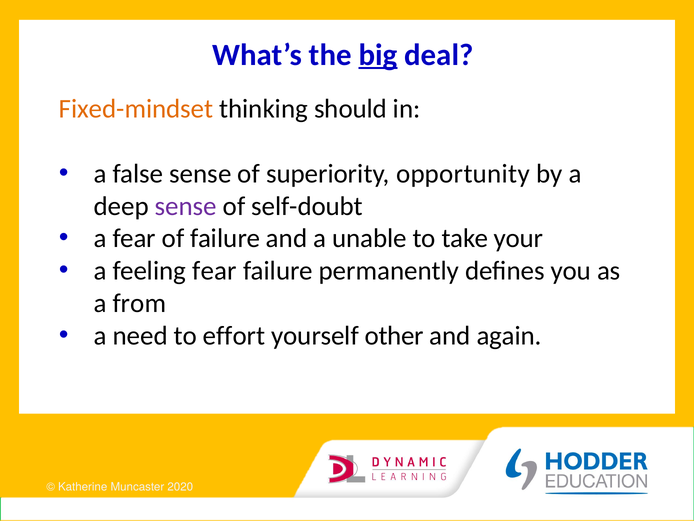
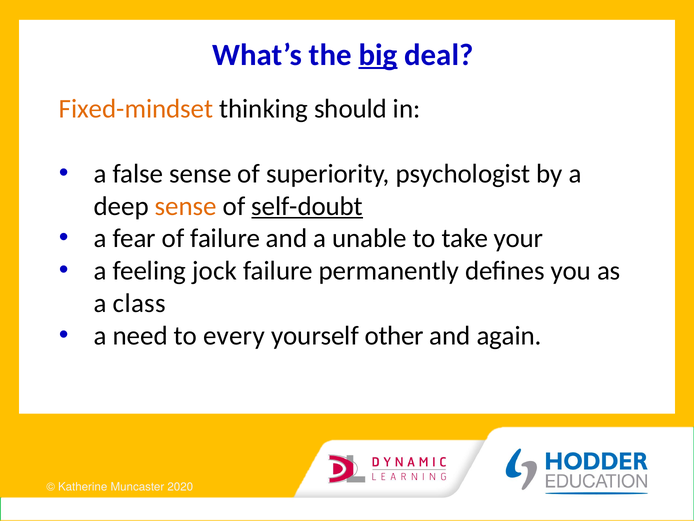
opportunity: opportunity -> psychologist
sense at (186, 206) colour: purple -> orange
self-doubt underline: none -> present
feeling fear: fear -> jock
from: from -> class
effort: effort -> every
